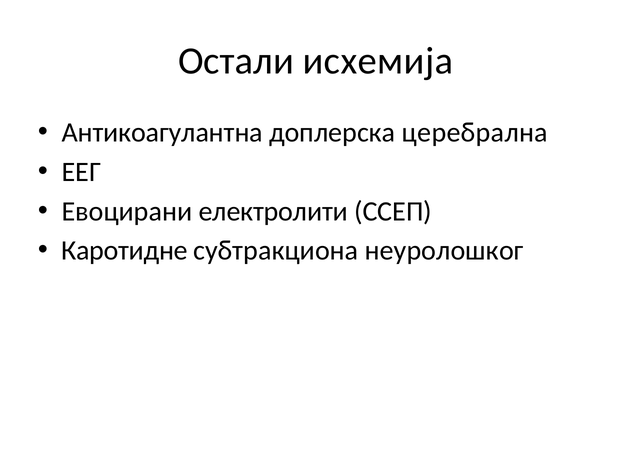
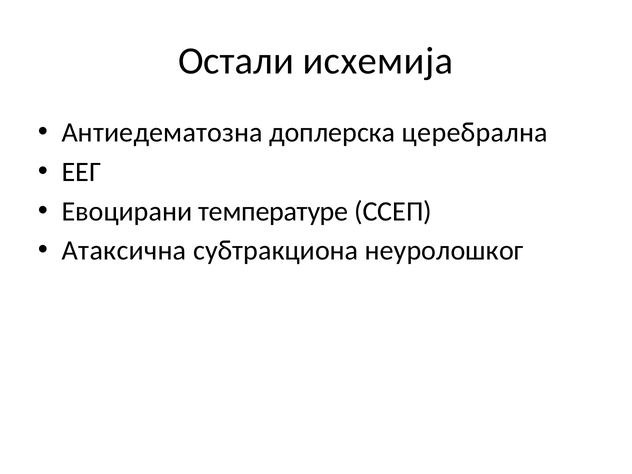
Антикоагулантна: Антикоагулантна -> Антиедематозна
електролити: електролити -> температуре
Каротидне: Каротидне -> Атаксична
